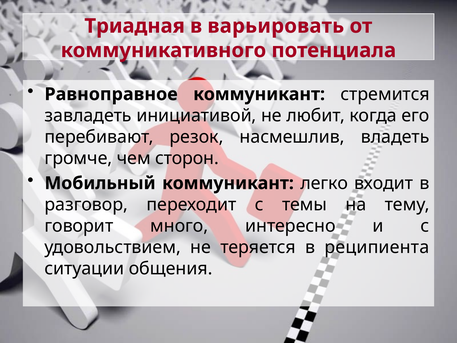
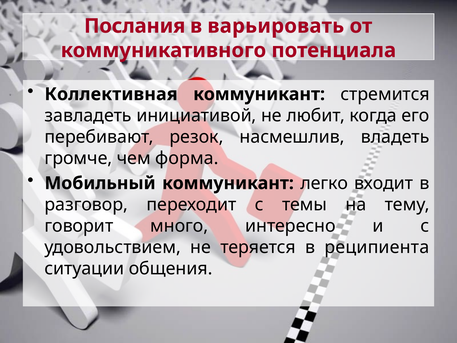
Триадная: Триадная -> Послания
Равноправное: Равноправное -> Коллективная
сторон: сторон -> форма
